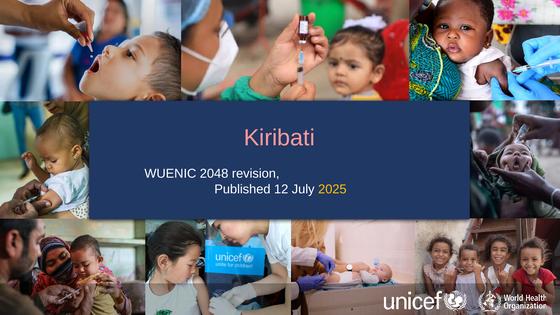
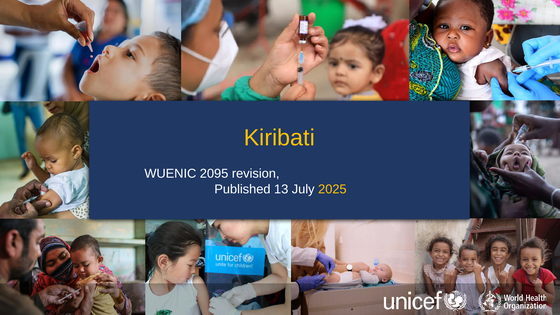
Kiribati colour: pink -> yellow
2048: 2048 -> 2095
12: 12 -> 13
